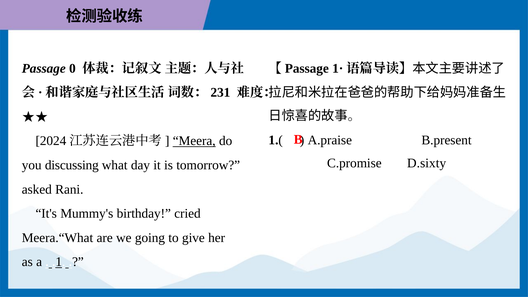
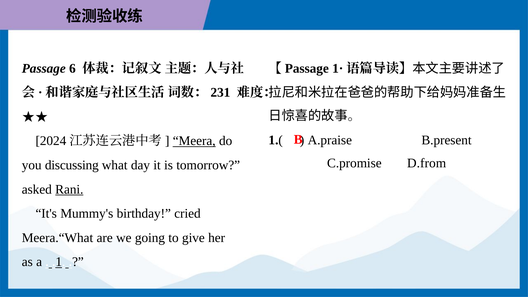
0: 0 -> 6
D.sixty: D.sixty -> D.from
Rani underline: none -> present
